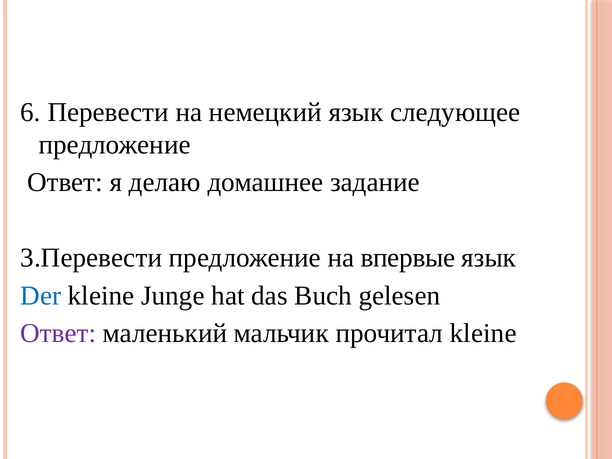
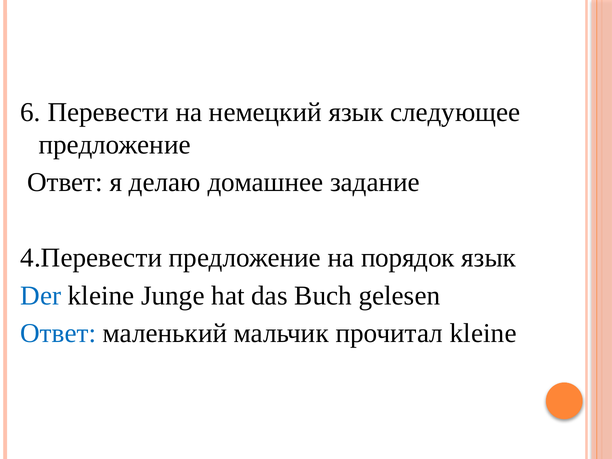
3.Перевести: 3.Перевести -> 4.Перевести
впервые: впервые -> порядок
Ответ at (58, 334) colour: purple -> blue
